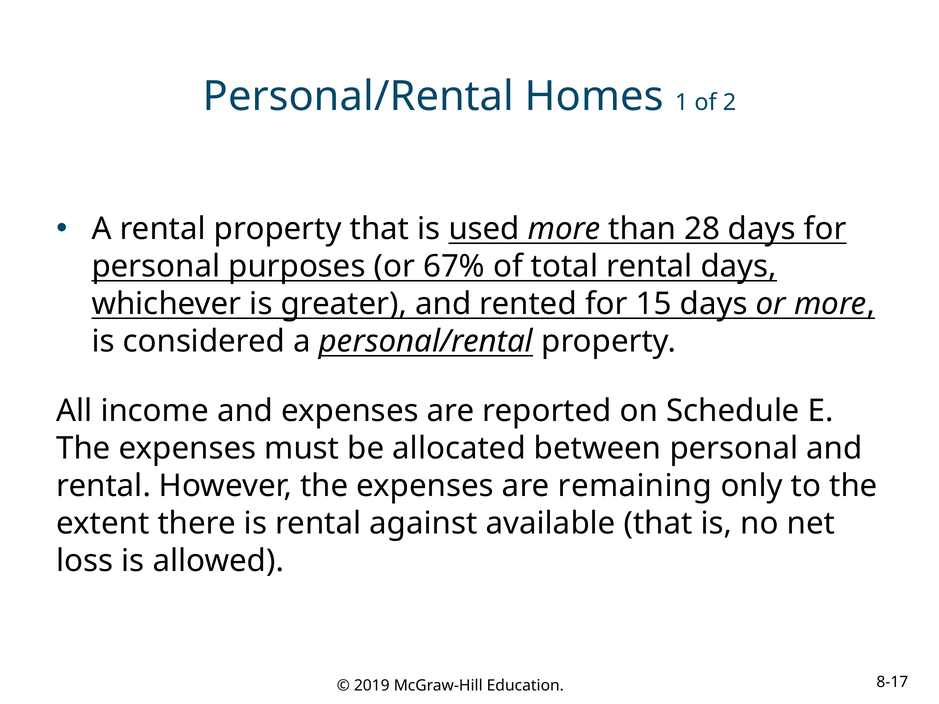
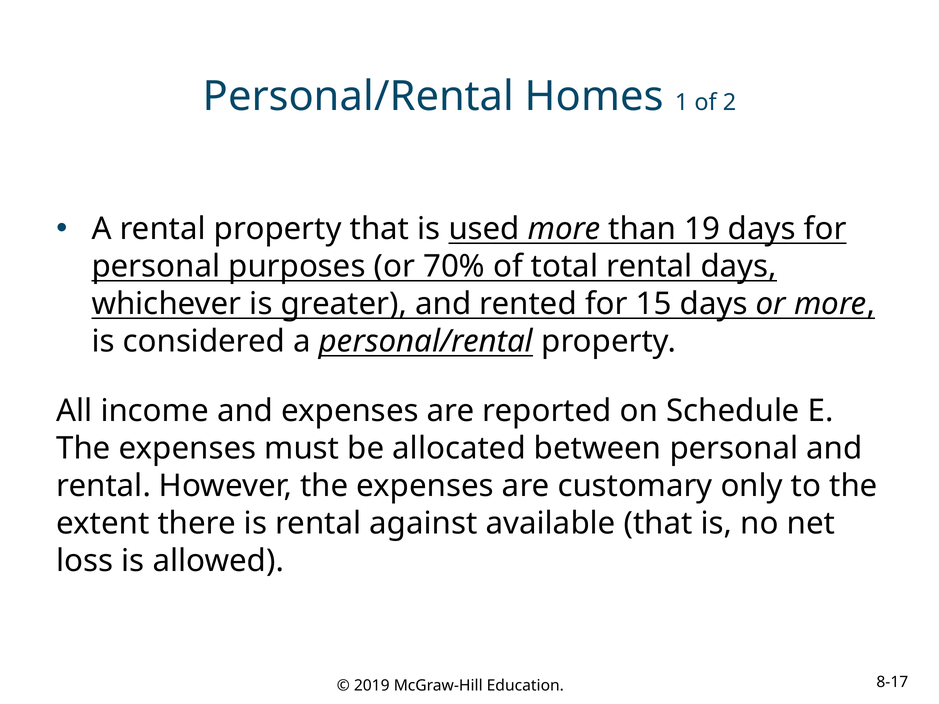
28: 28 -> 19
67%: 67% -> 70%
remaining: remaining -> customary
